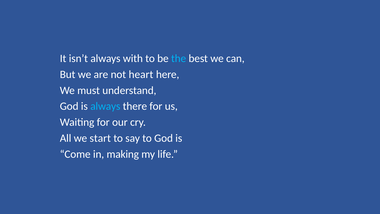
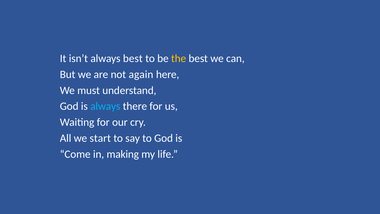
always with: with -> best
the colour: light blue -> yellow
heart: heart -> again
